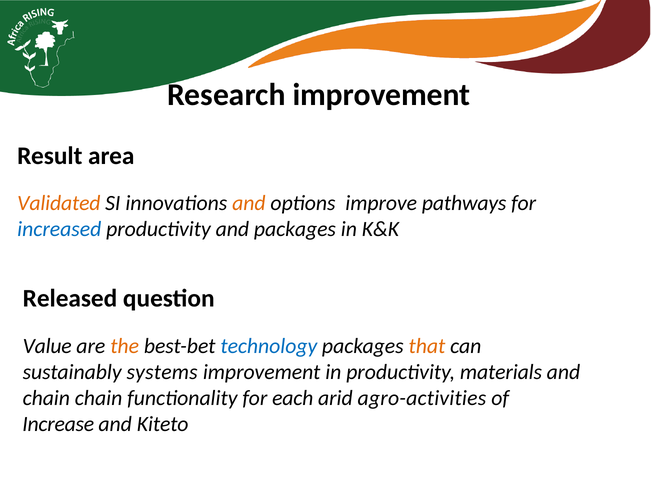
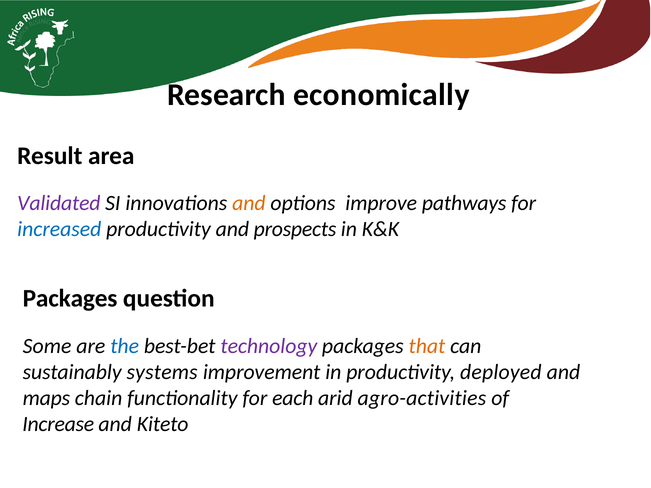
Research improvement: improvement -> economically
Validated colour: orange -> purple
and packages: packages -> prospects
Released at (70, 299): Released -> Packages
Value: Value -> Some
the colour: orange -> blue
technology colour: blue -> purple
materials: materials -> deployed
chain at (46, 398): chain -> maps
